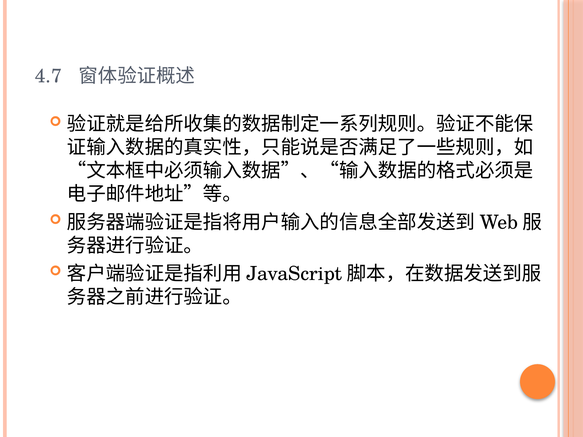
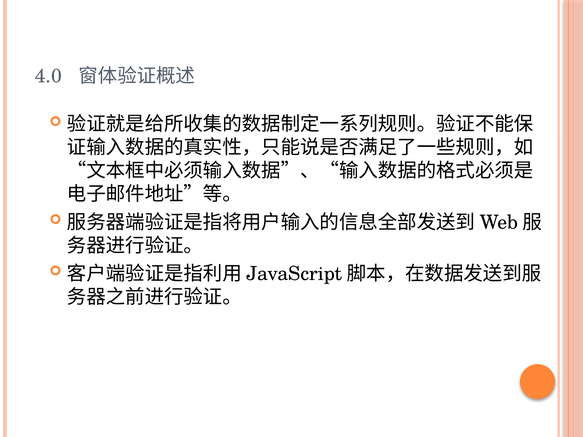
4.7: 4.7 -> 4.0
